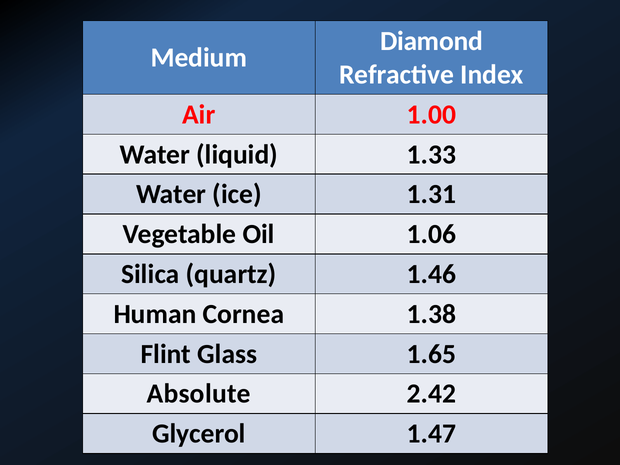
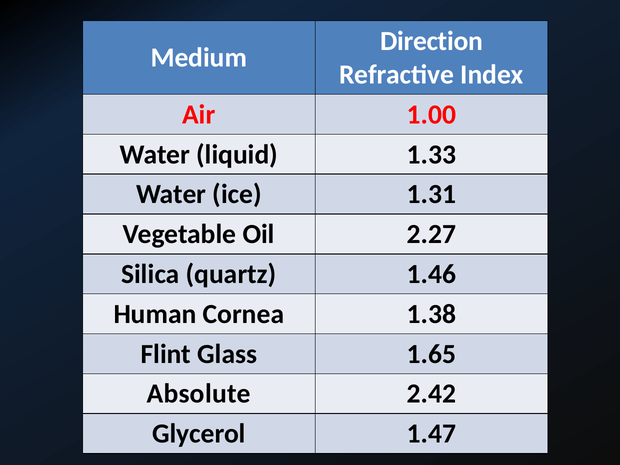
Diamond: Diamond -> Direction
1.06: 1.06 -> 2.27
